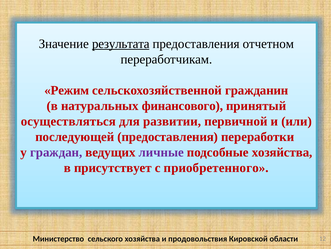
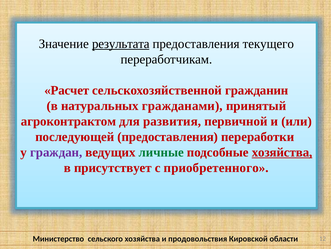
отчетном: отчетном -> текущего
Режим: Режим -> Расчет
финансового: финансового -> гражданами
осуществляться: осуществляться -> агроконтрактом
развитии: развитии -> развития
личные colour: purple -> green
хозяйства at (282, 152) underline: none -> present
